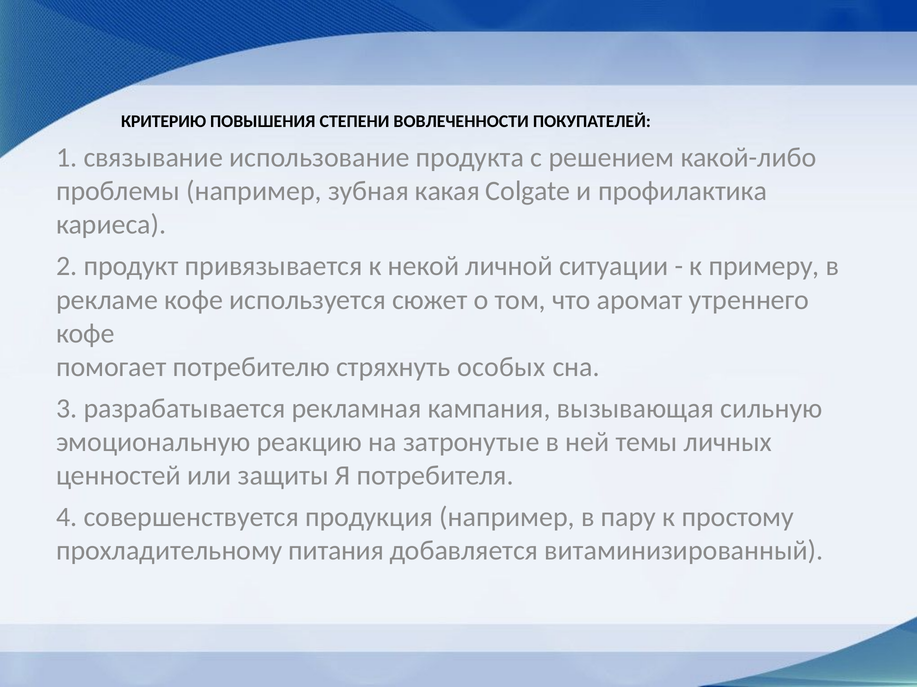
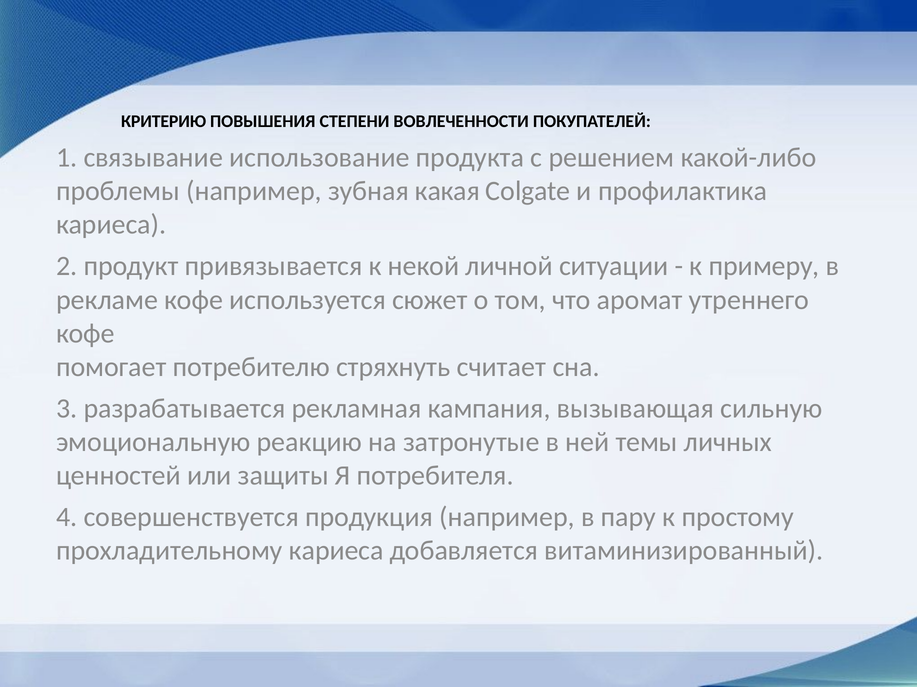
особых: особых -> считает
прохладительному питания: питания -> кариеса
